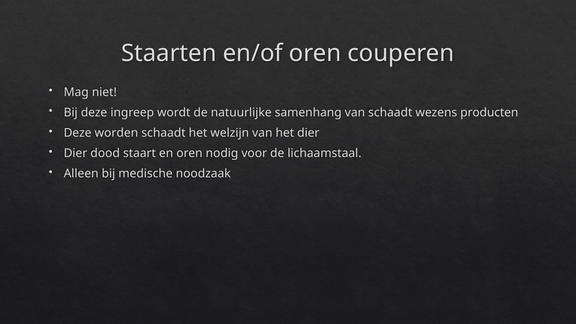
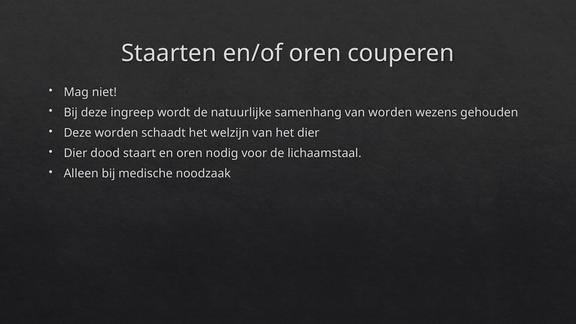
van schaadt: schaadt -> worden
producten: producten -> gehouden
